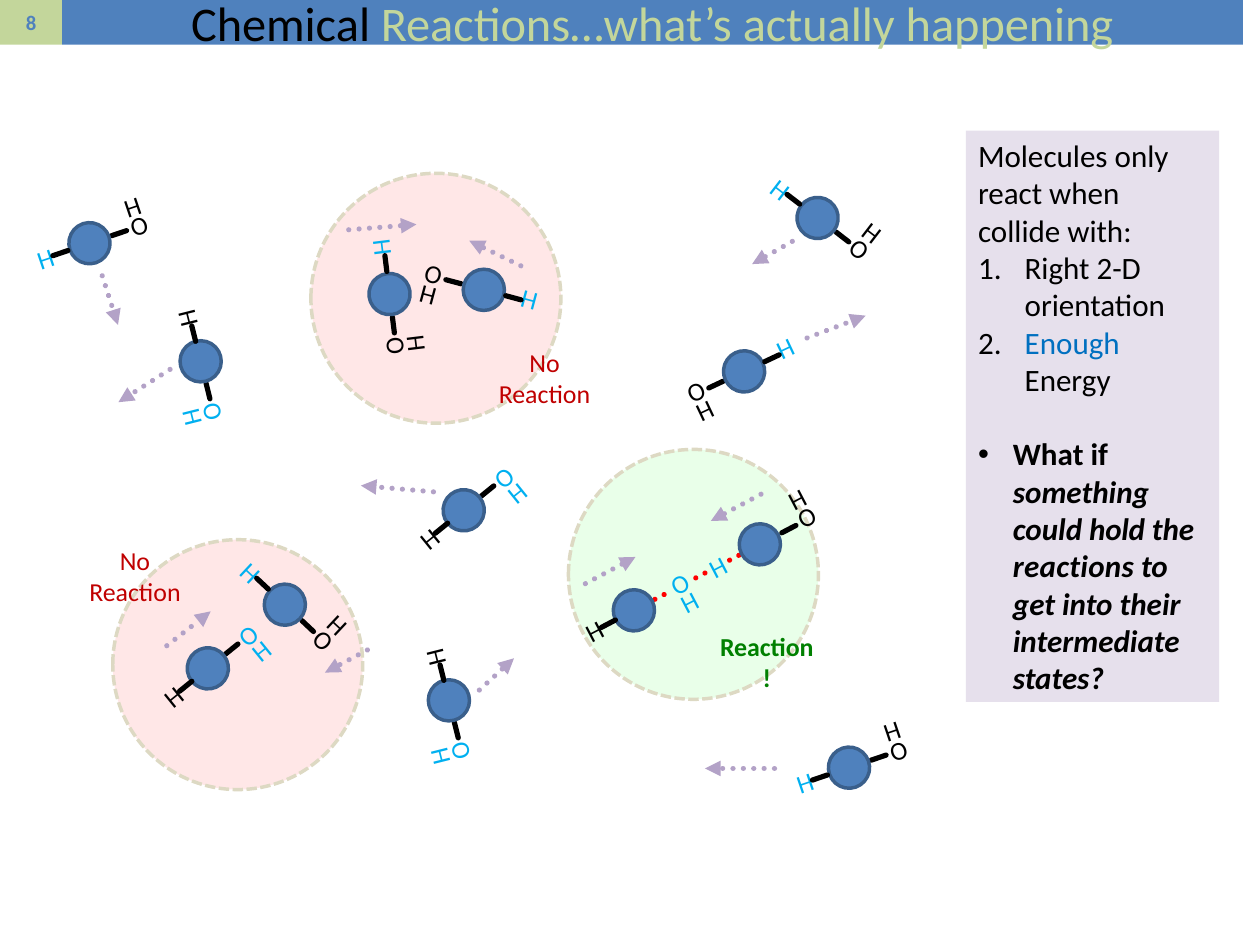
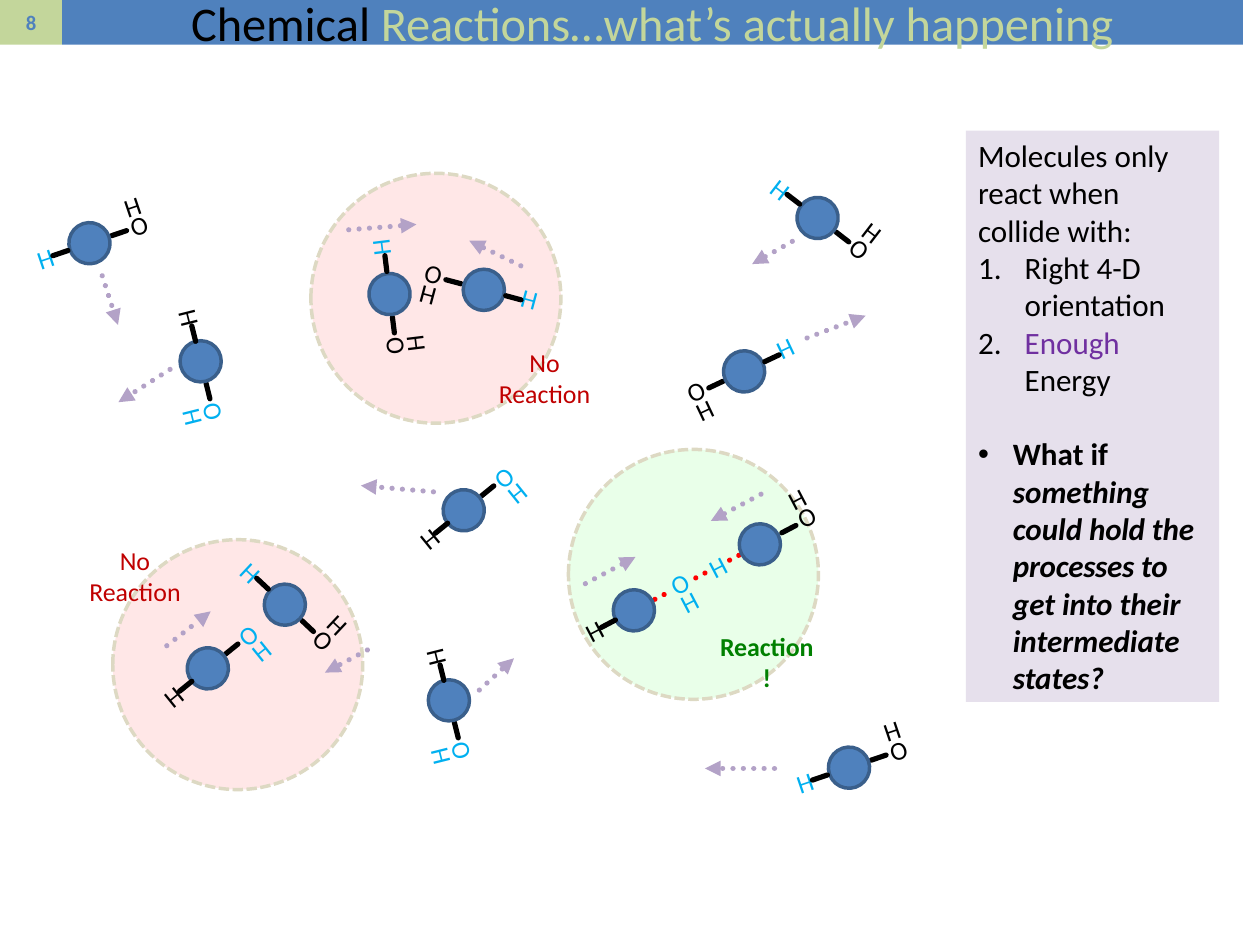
2-D: 2-D -> 4-D
Enough colour: blue -> purple
reactions: reactions -> processes
